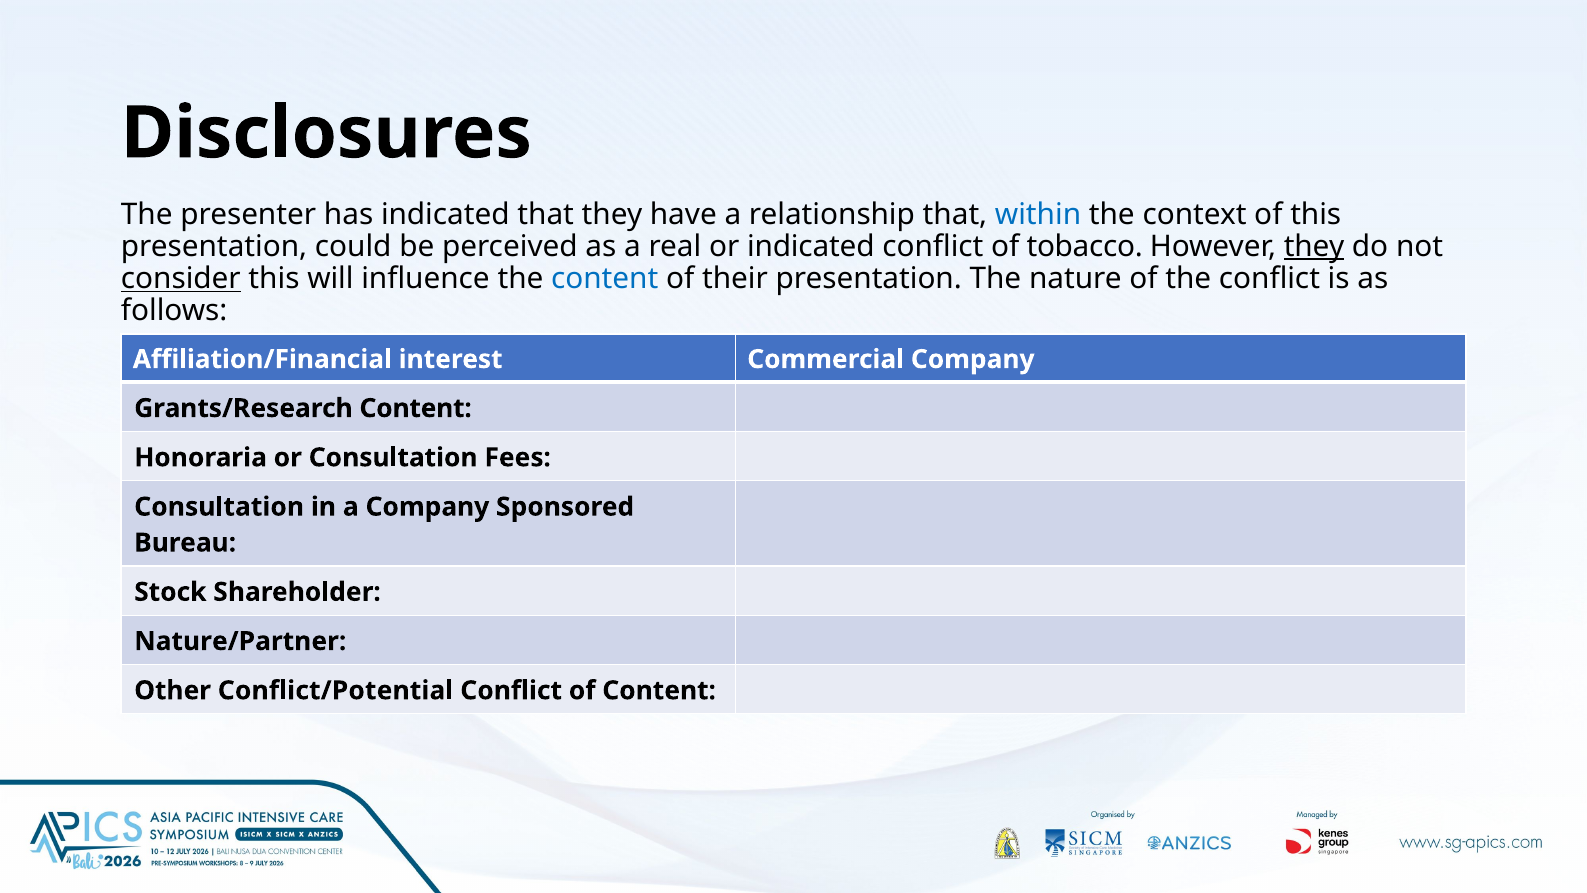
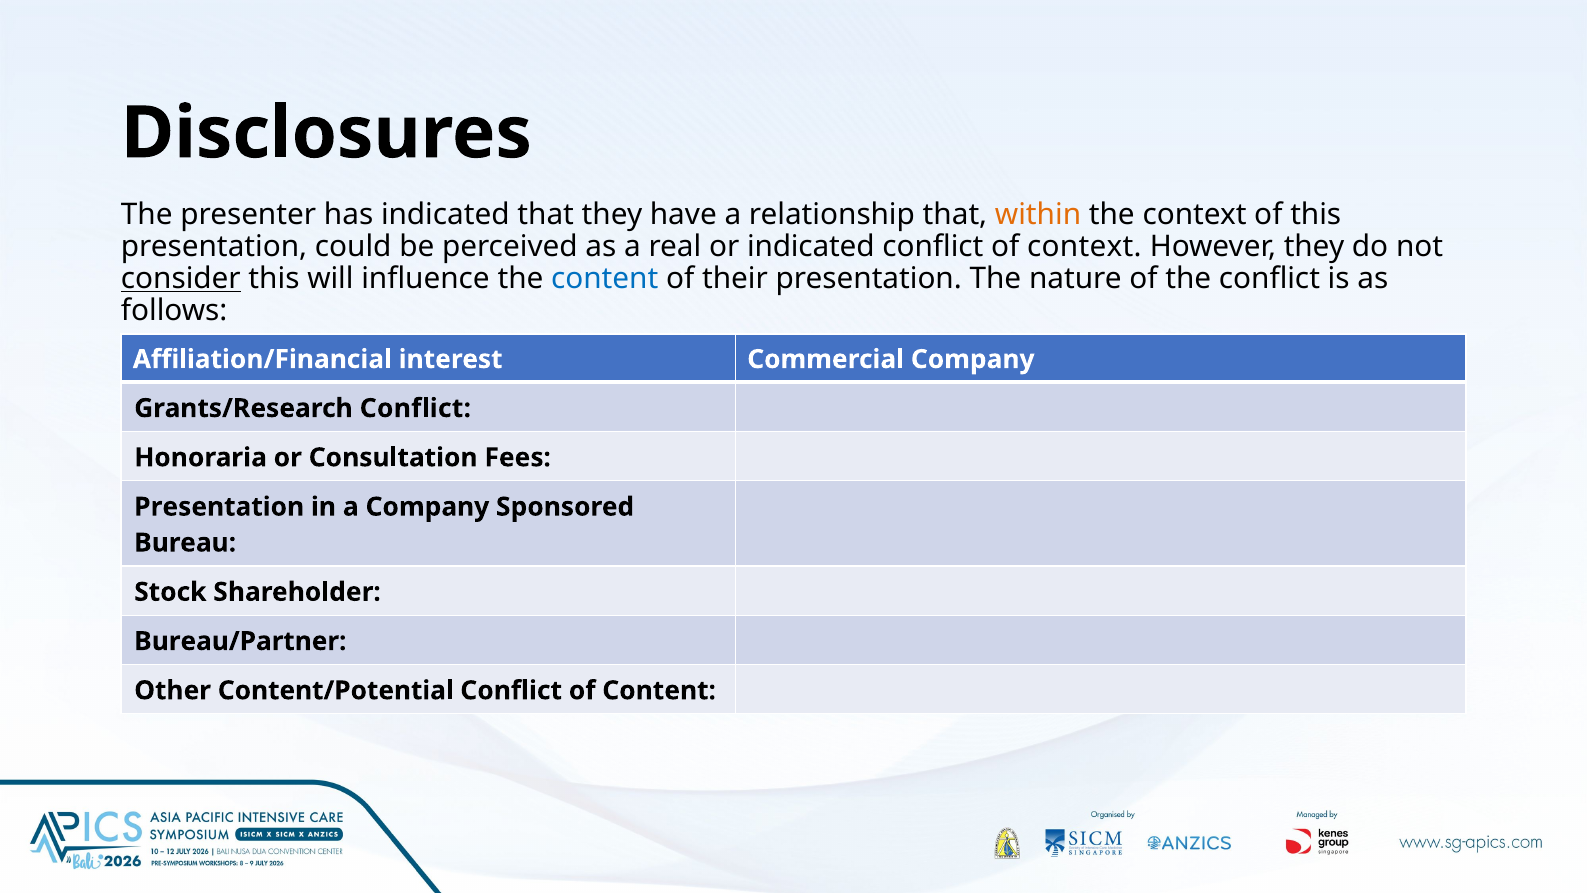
within colour: blue -> orange
of tobacco: tobacco -> context
they at (1314, 246) underline: present -> none
Grants/Research Content: Content -> Conflict
Consultation at (219, 507): Consultation -> Presentation
Nature/Partner: Nature/Partner -> Bureau/Partner
Conflict/Potential: Conflict/Potential -> Content/Potential
